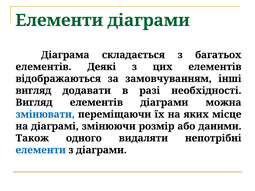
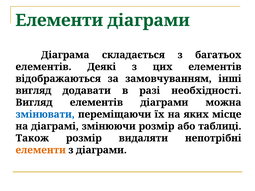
даними: даними -> таблиці
Також одного: одного -> розмір
елементи at (41, 150) colour: blue -> orange
